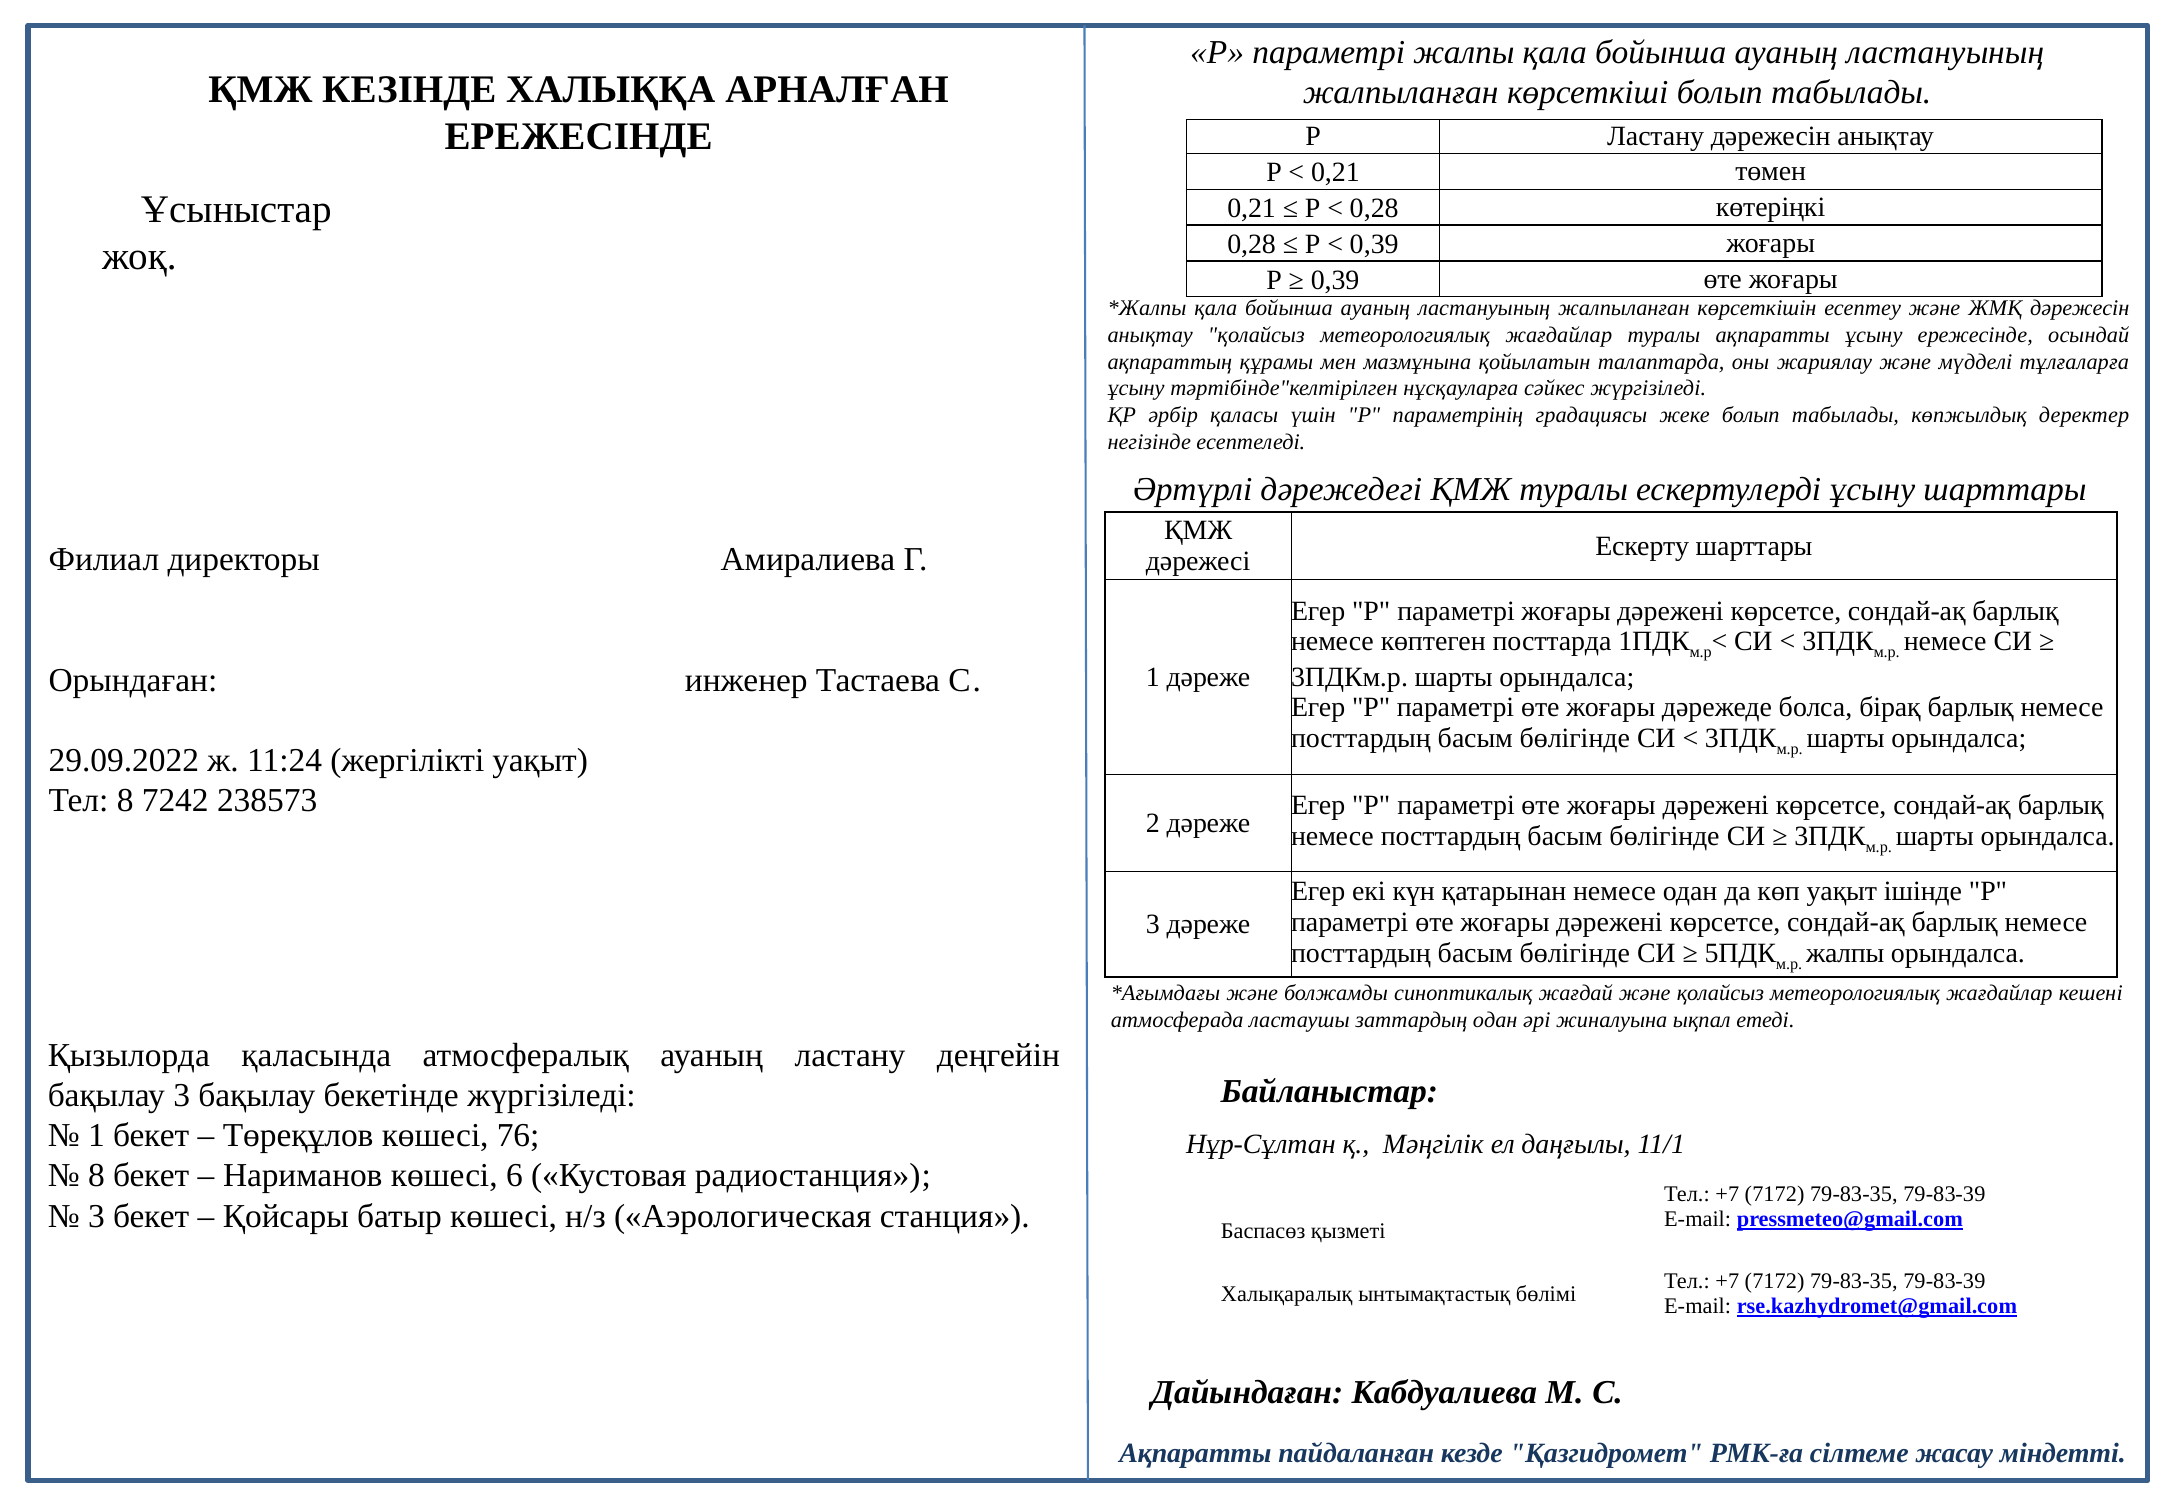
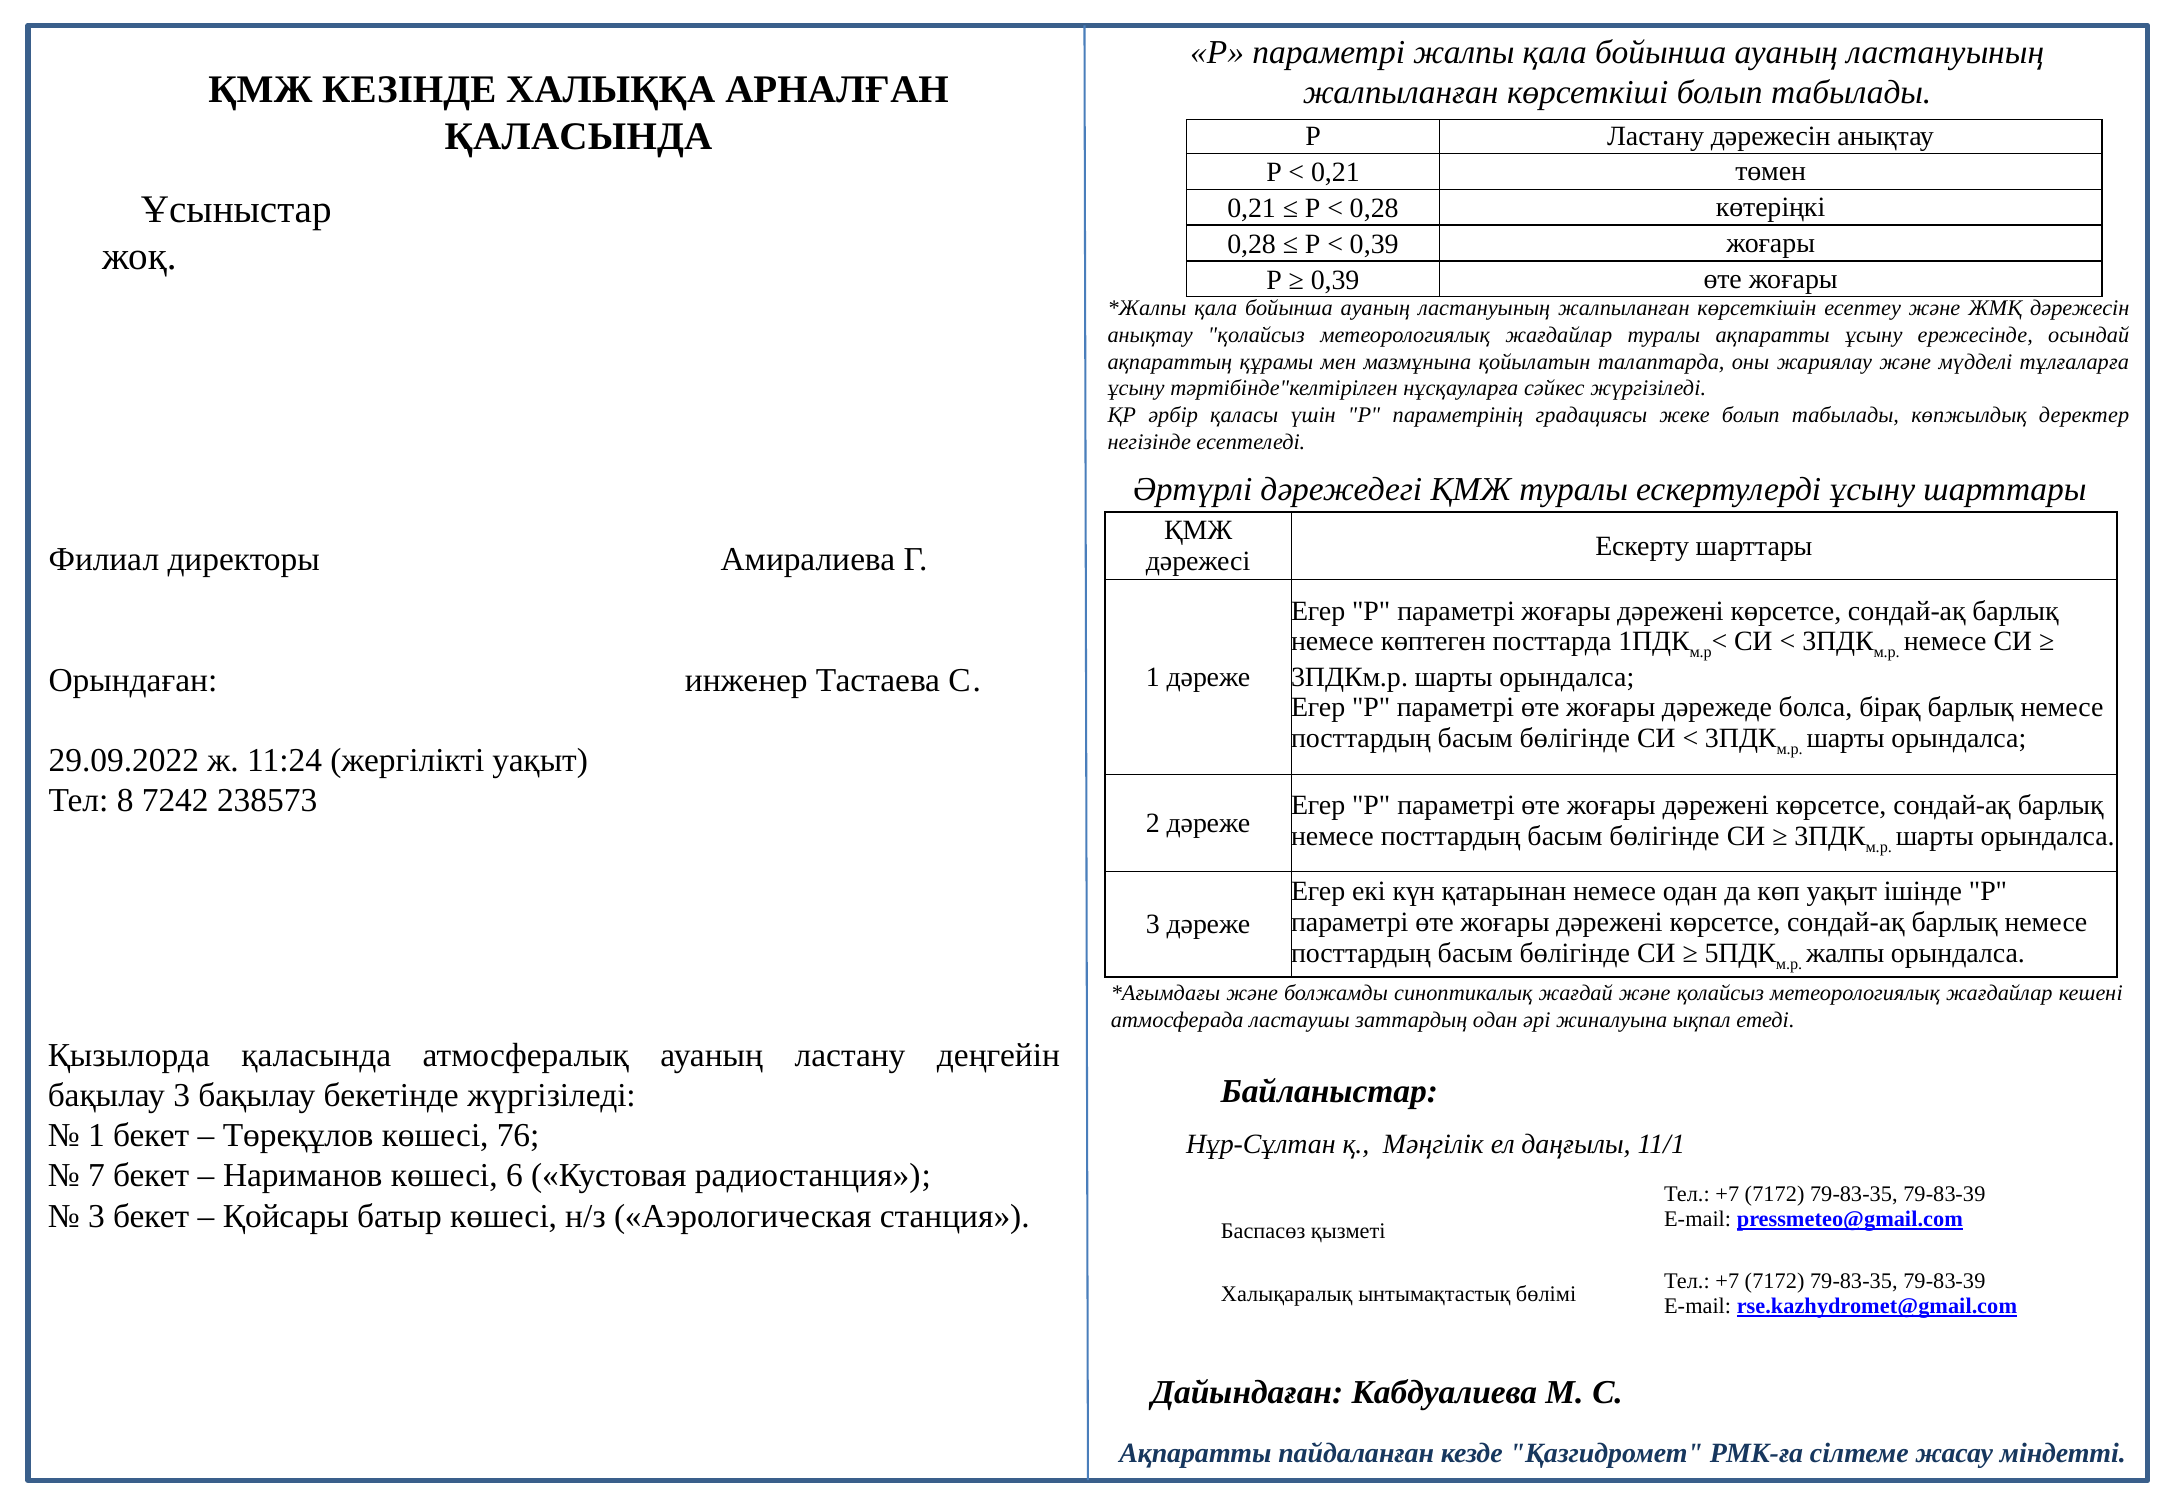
ЕРЕЖЕСІНДЕ at (579, 137): ЕРЕЖЕСІНДЕ -> ҚАЛАСЫНДА
8 at (96, 1176): 8 -> 7
